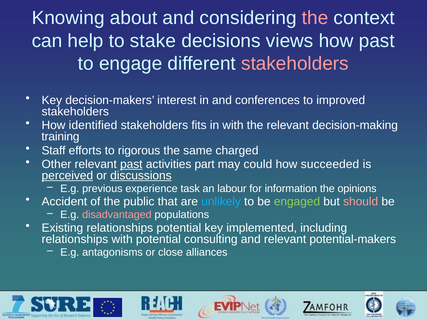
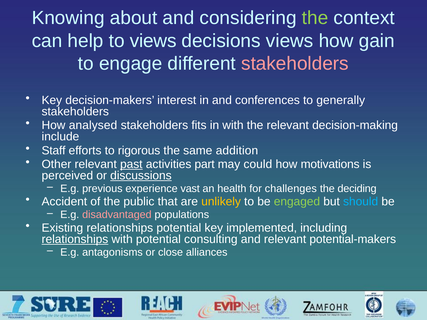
the at (315, 18) colour: pink -> light green
to stake: stake -> views
how past: past -> gain
improved: improved -> generally
identified: identified -> analysed
training: training -> include
charged: charged -> addition
succeeded: succeeded -> motivations
perceived underline: present -> none
task: task -> vast
labour: labour -> health
information: information -> challenges
opinions: opinions -> deciding
unlikely colour: light blue -> yellow
should colour: pink -> light blue
relationships at (75, 239) underline: none -> present
